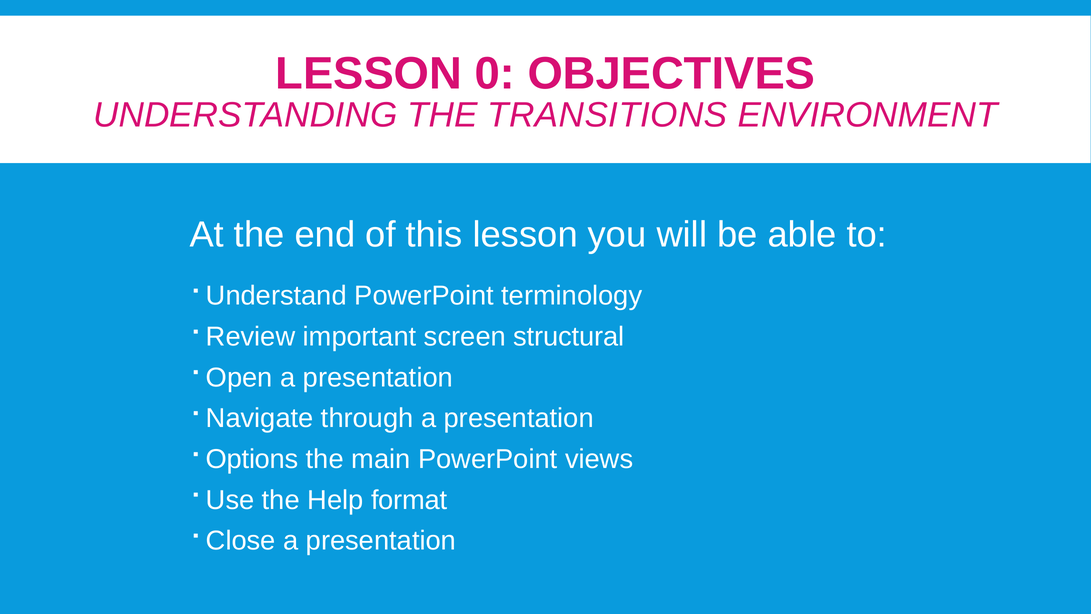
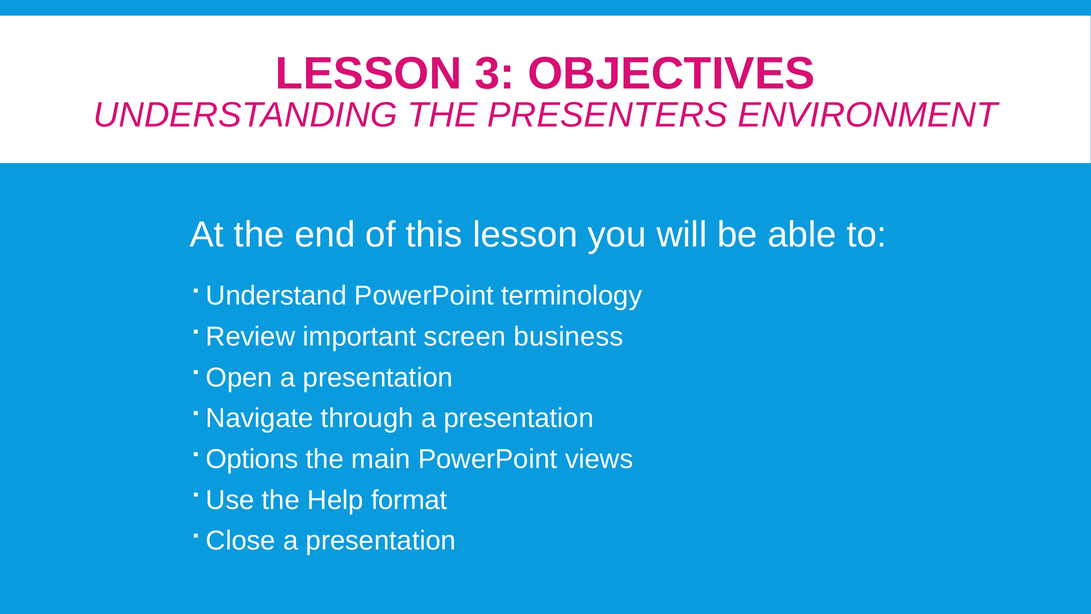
0: 0 -> 3
TRANSITIONS: TRANSITIONS -> PRESENTERS
structural: structural -> business
